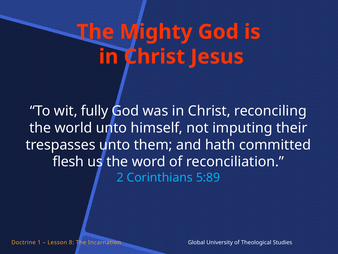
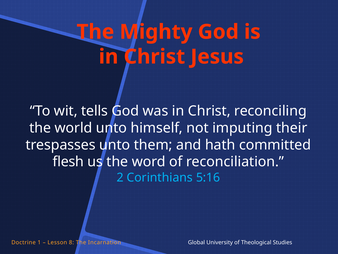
fully: fully -> tells
5:89: 5:89 -> 5:16
